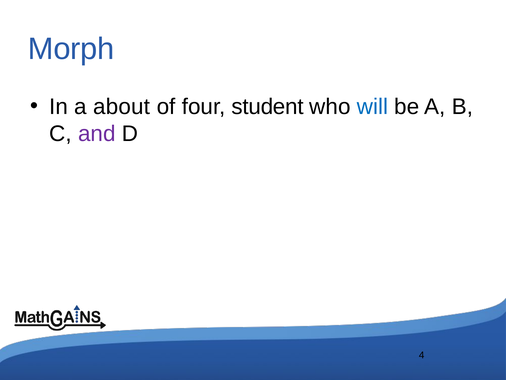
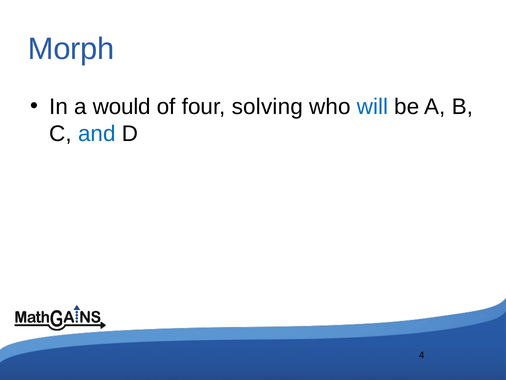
about: about -> would
student: student -> solving
and colour: purple -> blue
